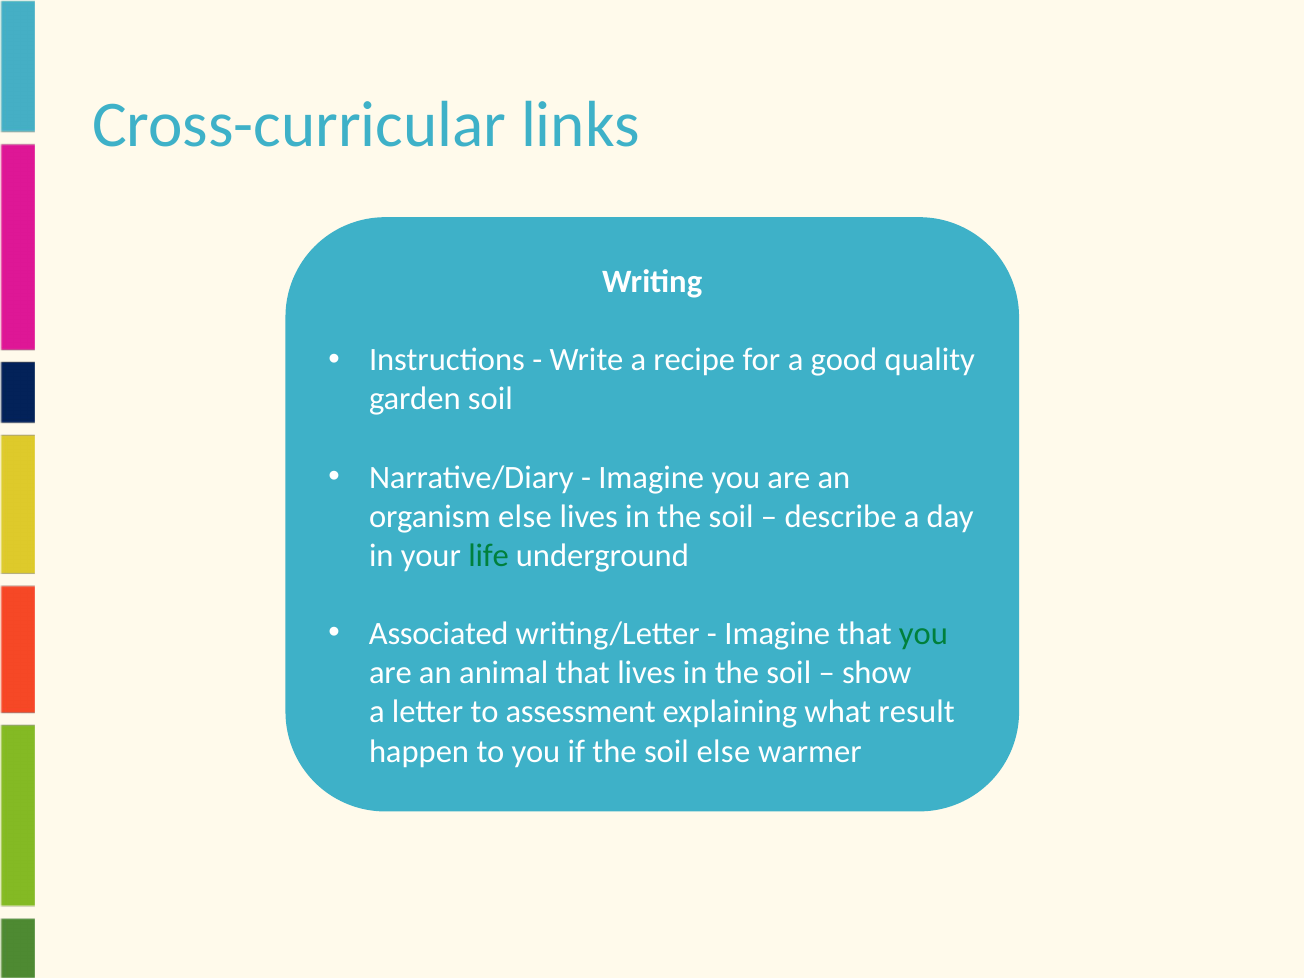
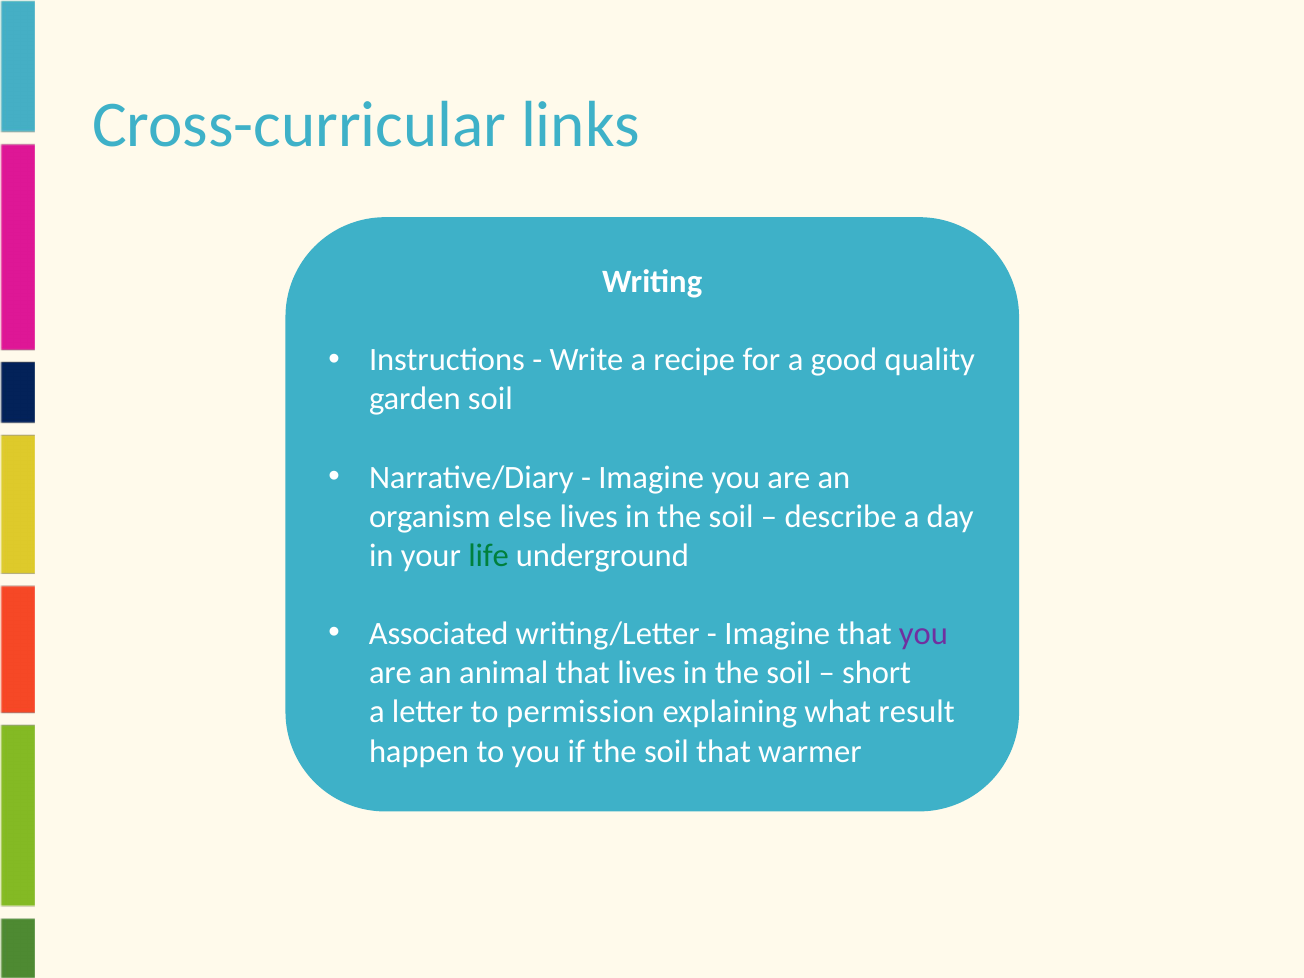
you at (923, 634) colour: green -> purple
show: show -> short
assessment: assessment -> permission
soil else: else -> that
